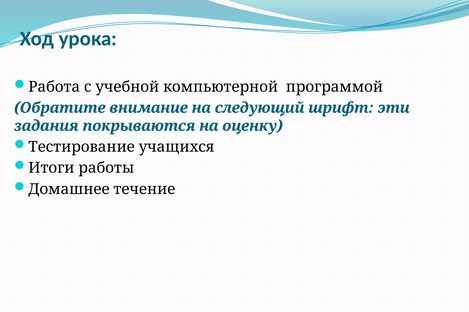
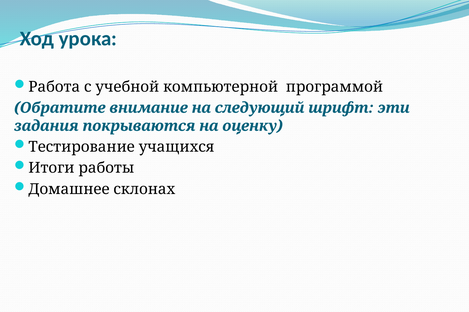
течение: течение -> склонах
